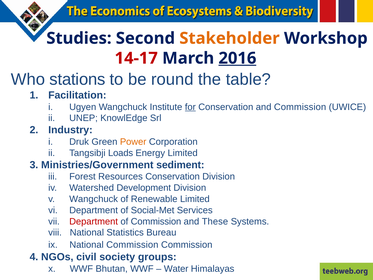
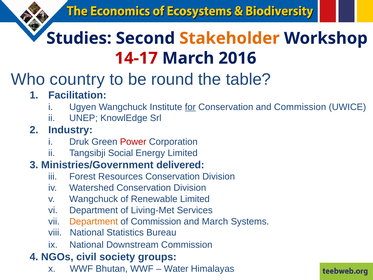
2016 underline: present -> none
stations: stations -> country
Power colour: orange -> red
Loads: Loads -> Social
sediment: sediment -> delivered
Watershed Development: Development -> Conservation
Social-Met: Social-Met -> Living-Met
Department at (94, 221) colour: red -> orange
and These: These -> March
National Commission: Commission -> Downstream
